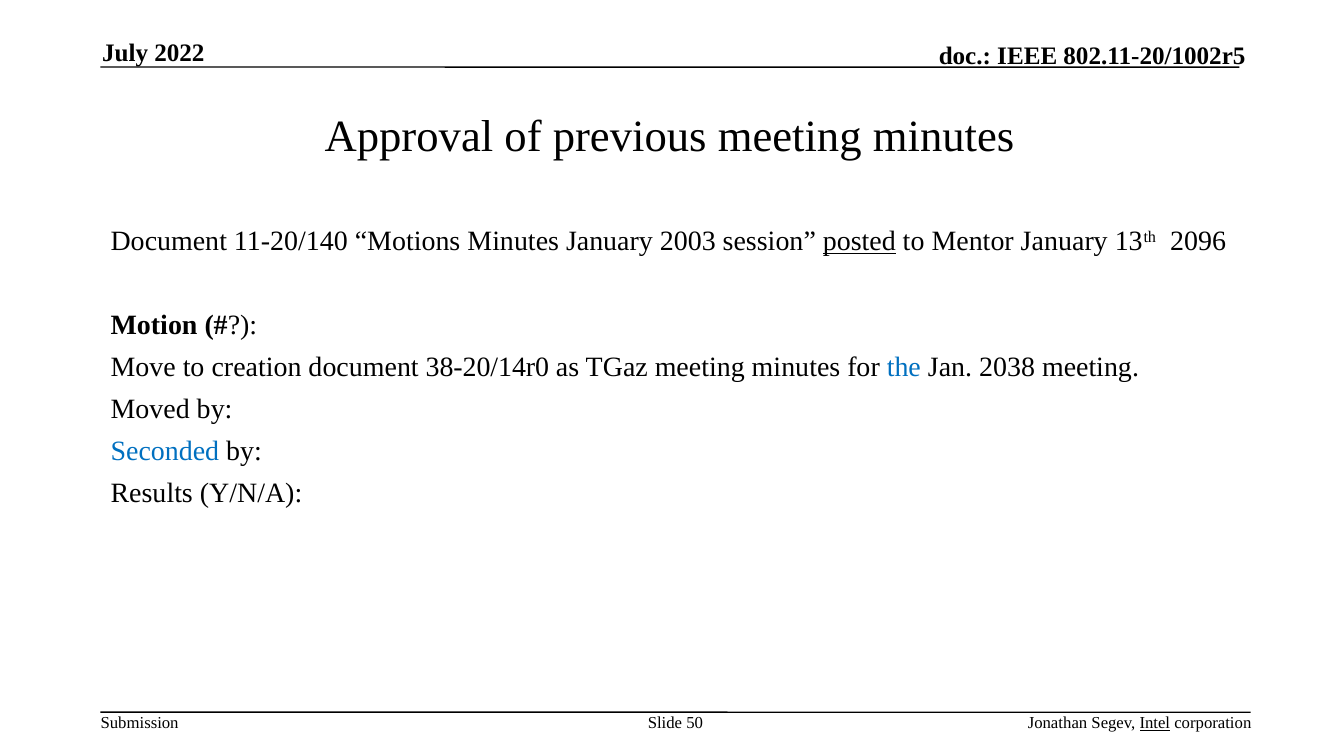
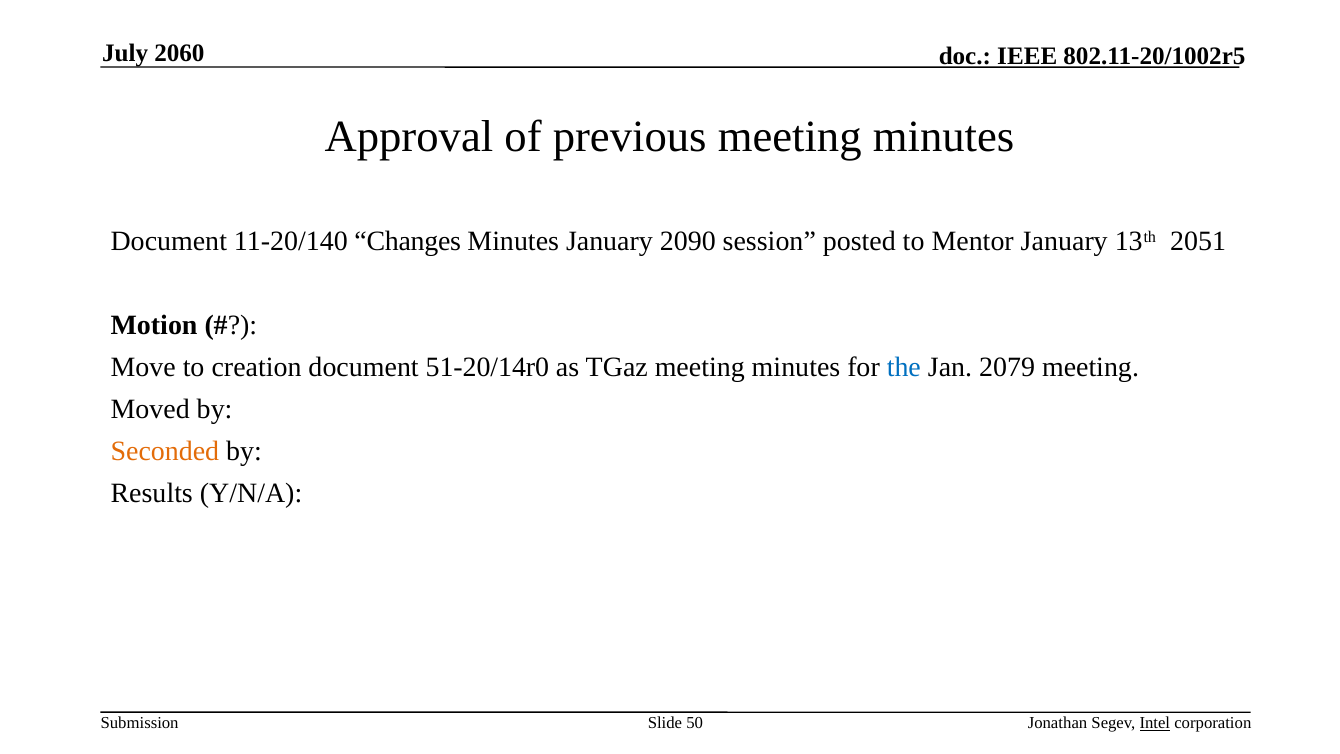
2022: 2022 -> 2060
Motions: Motions -> Changes
2003: 2003 -> 2090
posted underline: present -> none
2096: 2096 -> 2051
38-20/14r0: 38-20/14r0 -> 51-20/14r0
2038: 2038 -> 2079
Seconded colour: blue -> orange
